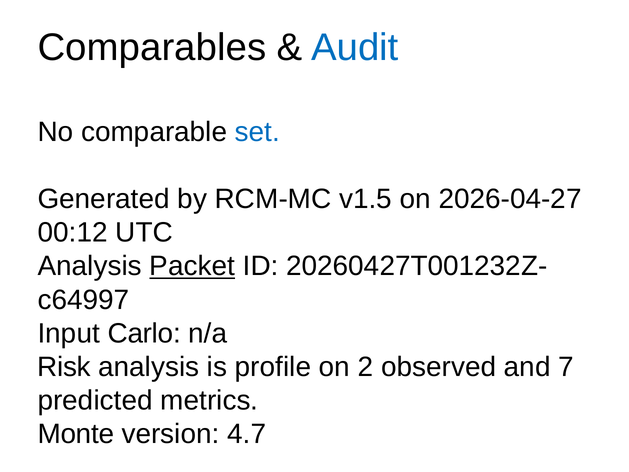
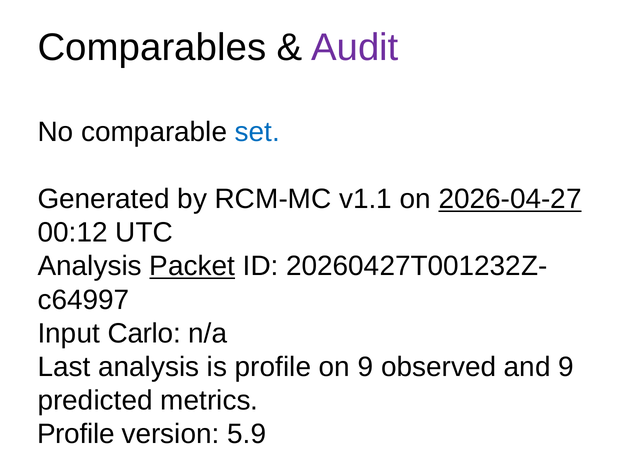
Audit colour: blue -> purple
v1.5: v1.5 -> v1.1
2026-04-27 underline: none -> present
Risk: Risk -> Last
on 2: 2 -> 9
and 7: 7 -> 9
Monte at (76, 434): Monte -> Profile
4.7: 4.7 -> 5.9
